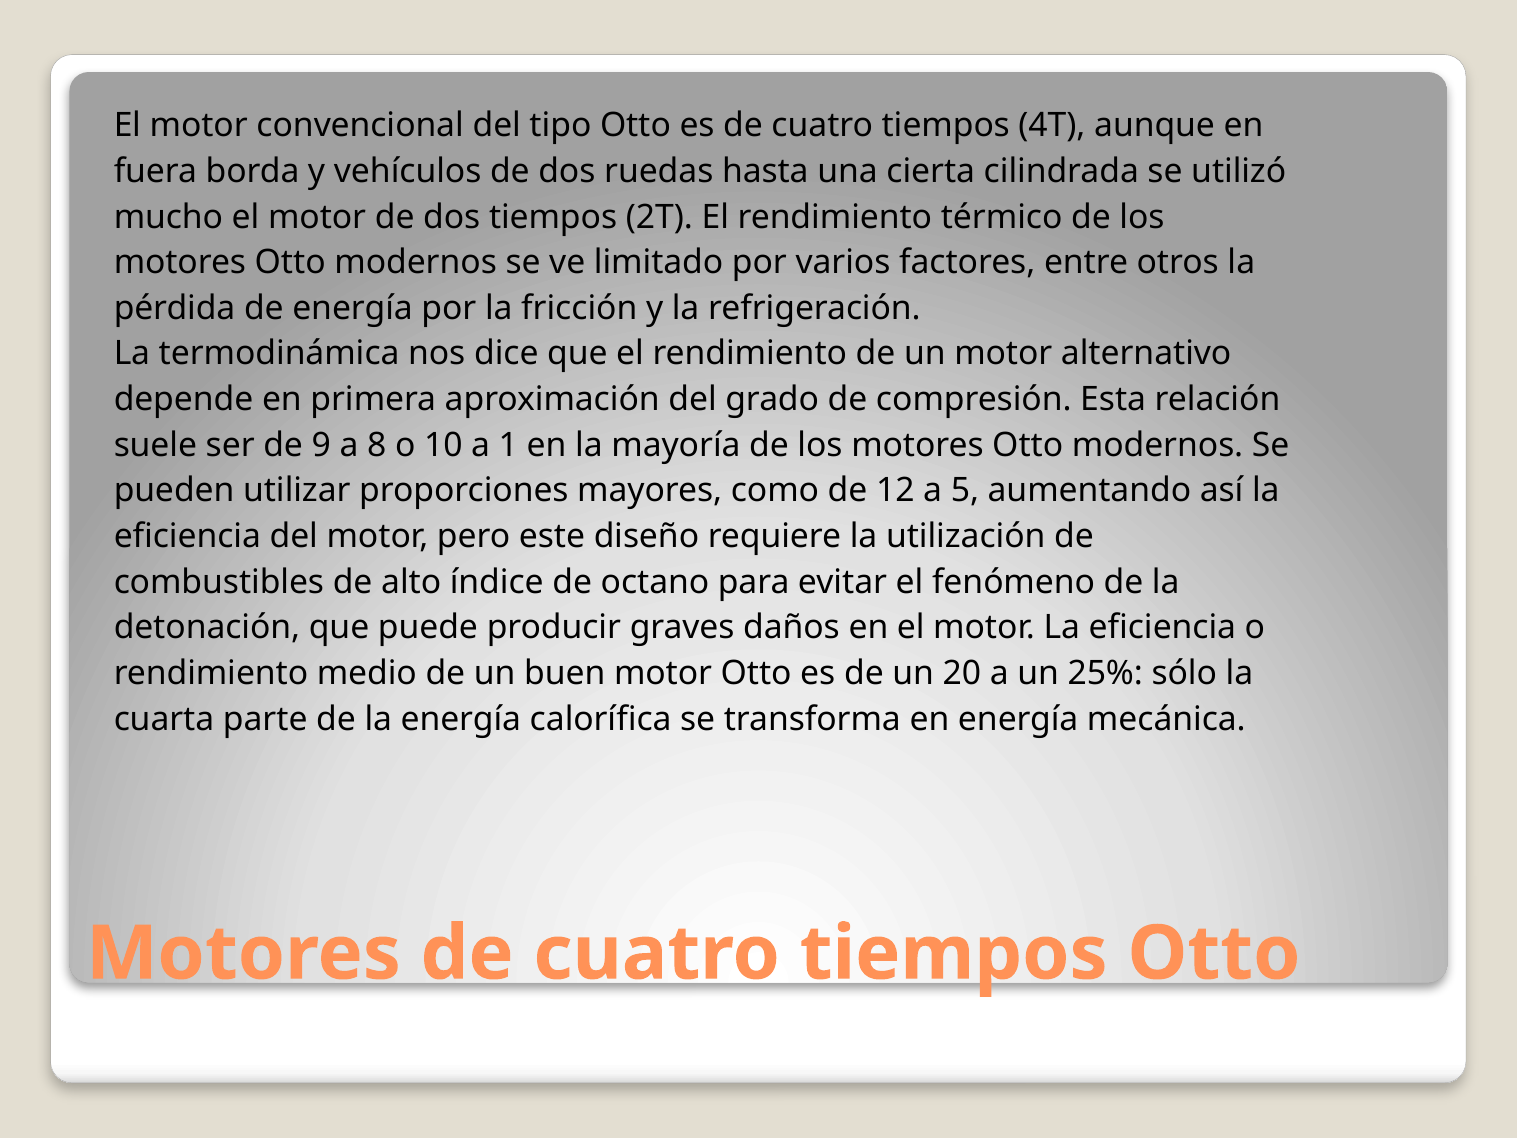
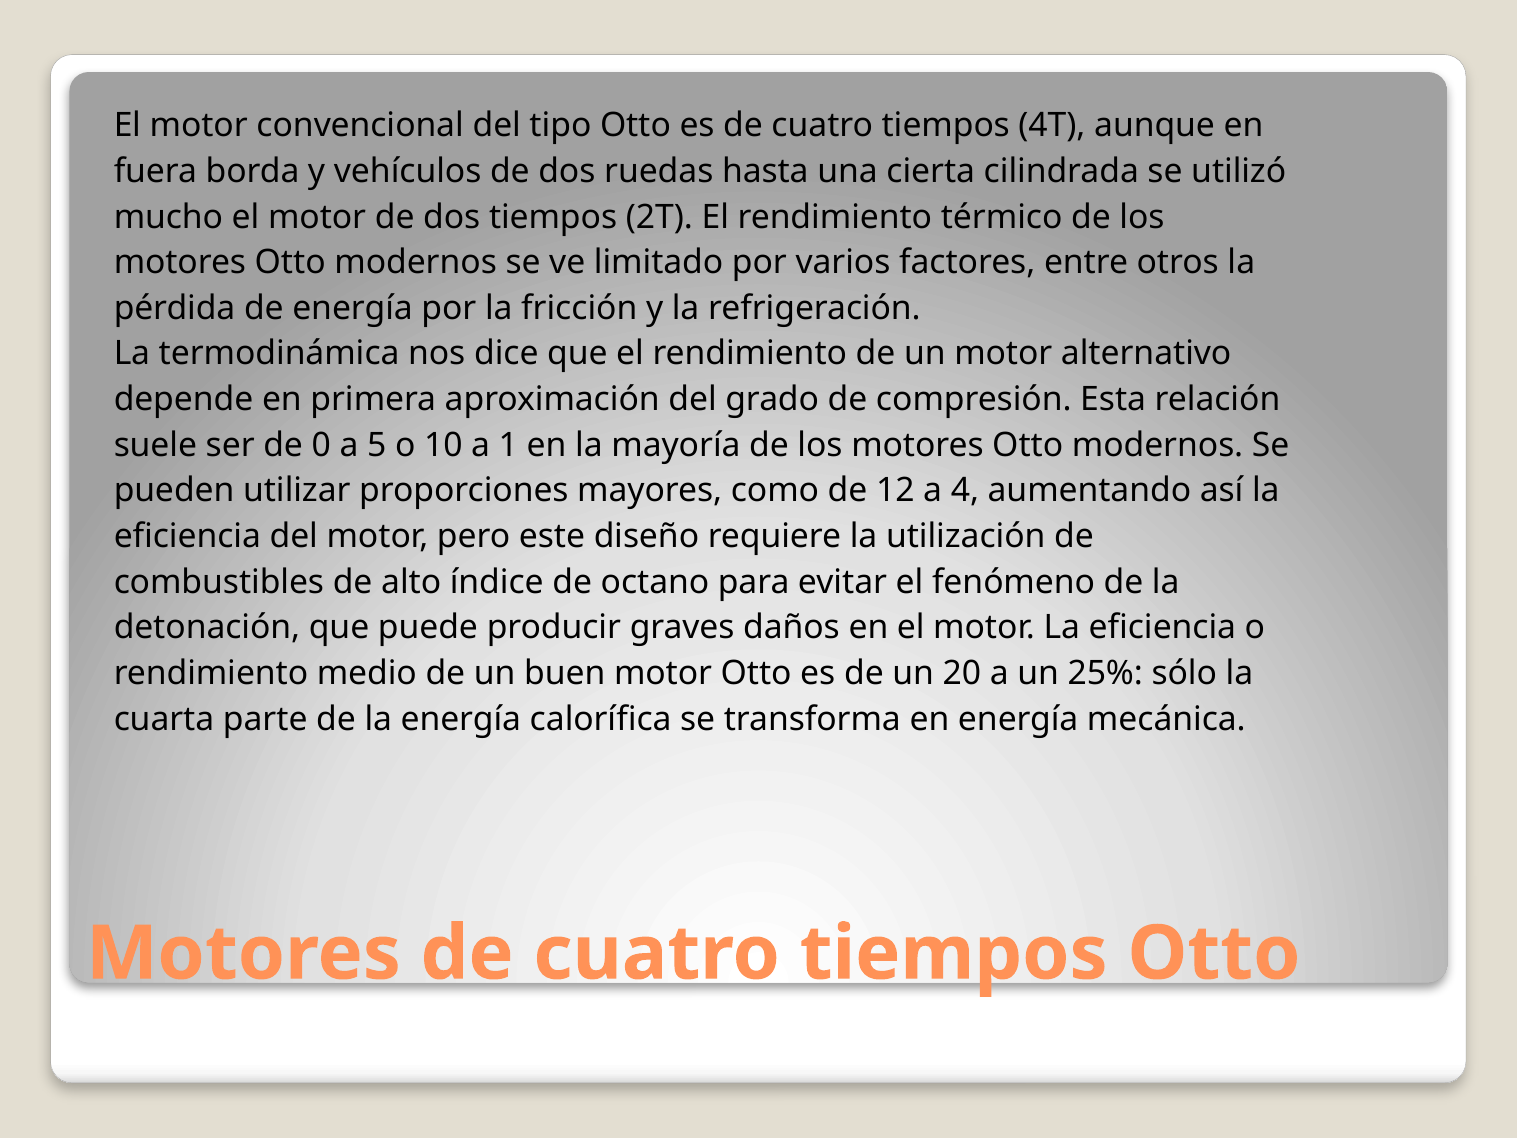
9: 9 -> 0
8: 8 -> 5
5: 5 -> 4
